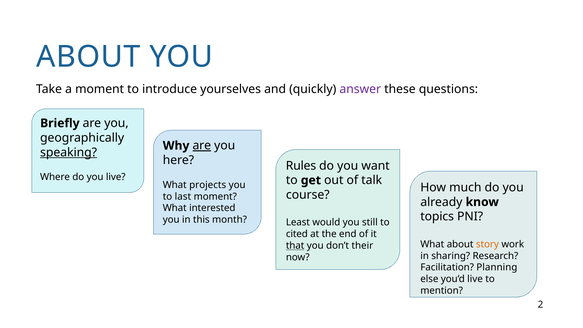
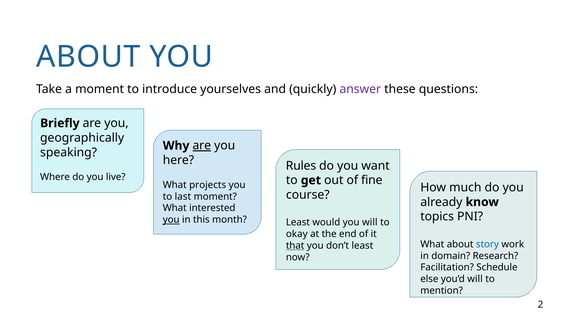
speaking underline: present -> none
talk: talk -> fine
you at (171, 220) underline: none -> present
you still: still -> will
cited: cited -> okay
story colour: orange -> blue
don’t their: their -> least
sharing: sharing -> domain
Planning: Planning -> Schedule
you’d live: live -> will
